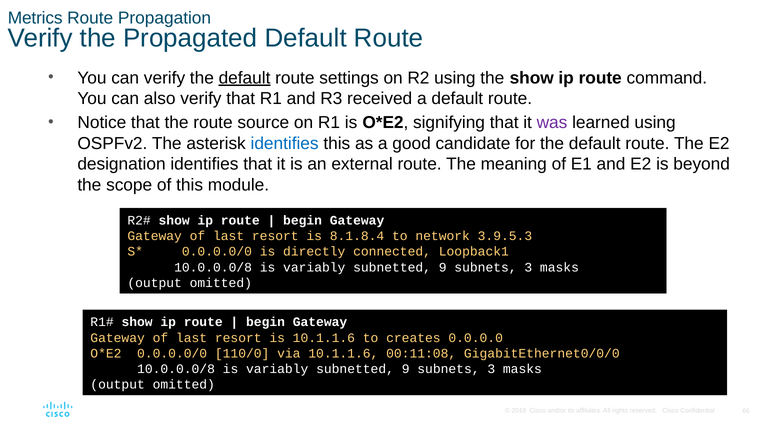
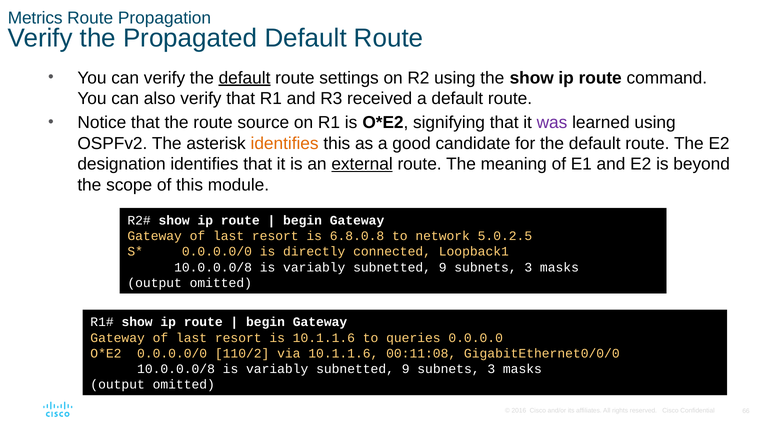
identifies at (285, 144) colour: blue -> orange
external underline: none -> present
8.1.8.4: 8.1.8.4 -> 6.8.0.8
3.9.5.3: 3.9.5.3 -> 5.0.2.5
creates: creates -> queries
110/0: 110/0 -> 110/2
